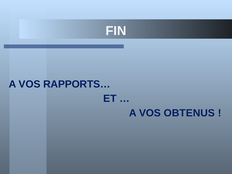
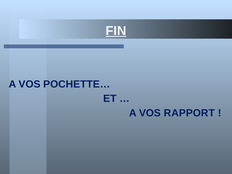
FIN underline: none -> present
RAPPORTS…: RAPPORTS… -> POCHETTE…
OBTENUS: OBTENUS -> RAPPORT
